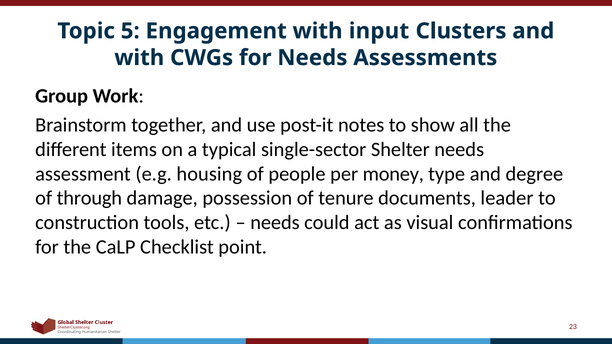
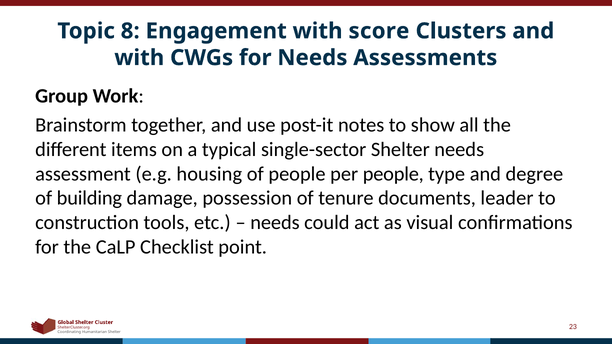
5: 5 -> 8
input: input -> score
per money: money -> people
through: through -> building
